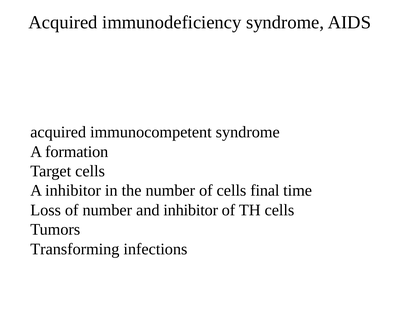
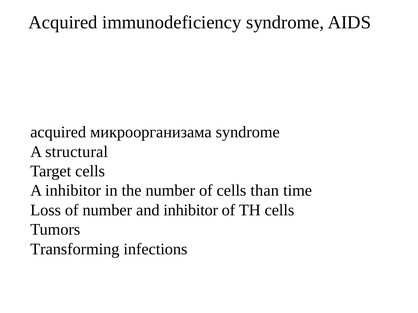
immunocompetent: immunocompetent -> микроорганизама
formation: formation -> structural
final: final -> than
